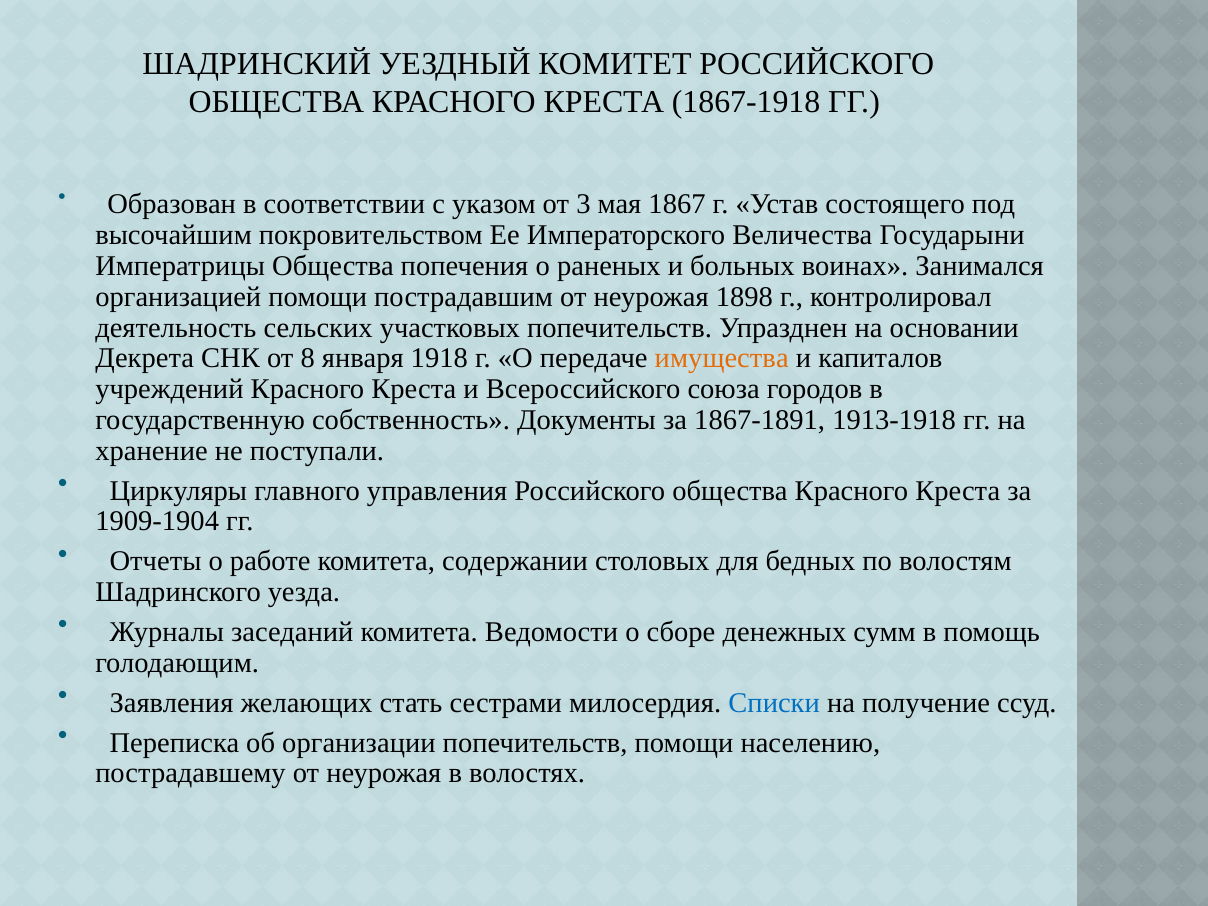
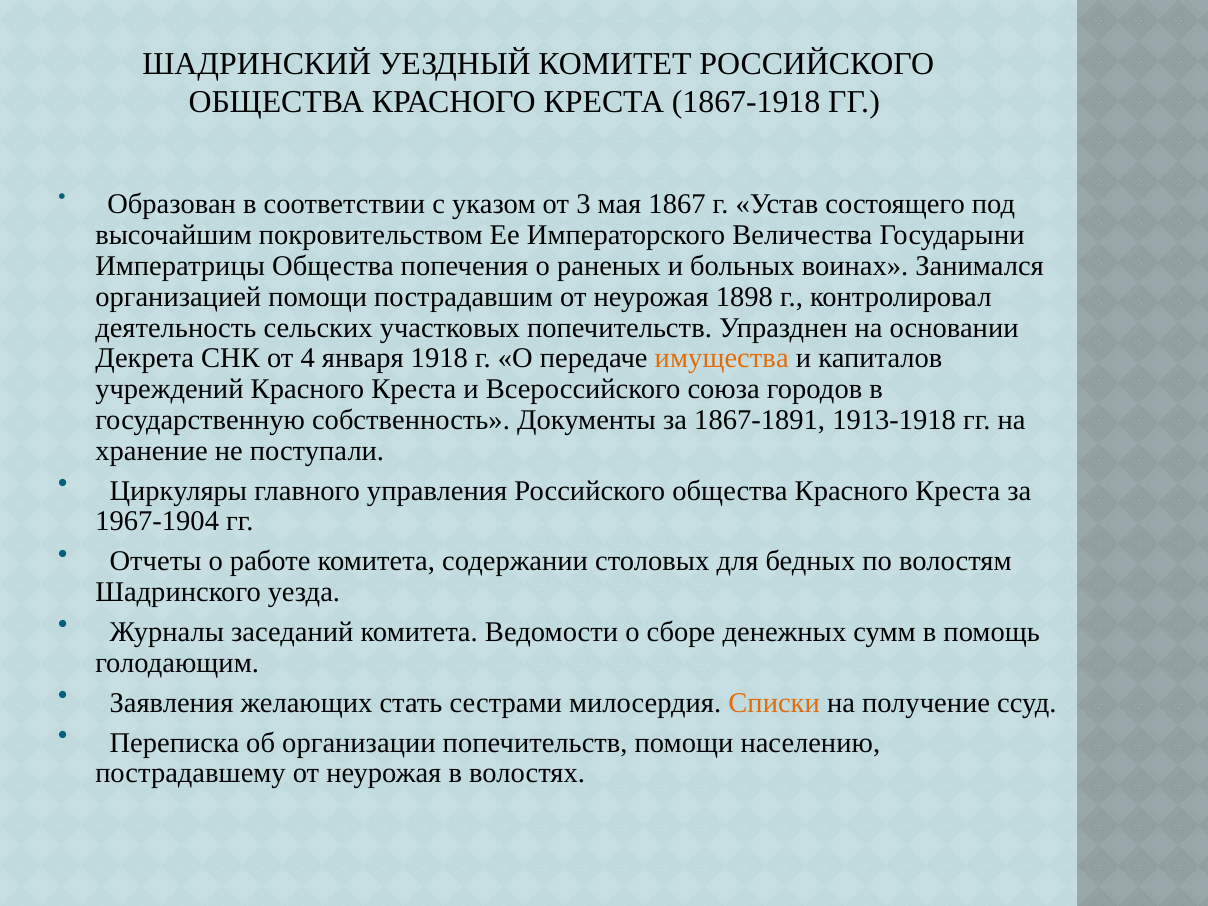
8: 8 -> 4
1909-1904: 1909-1904 -> 1967-1904
Списки colour: blue -> orange
